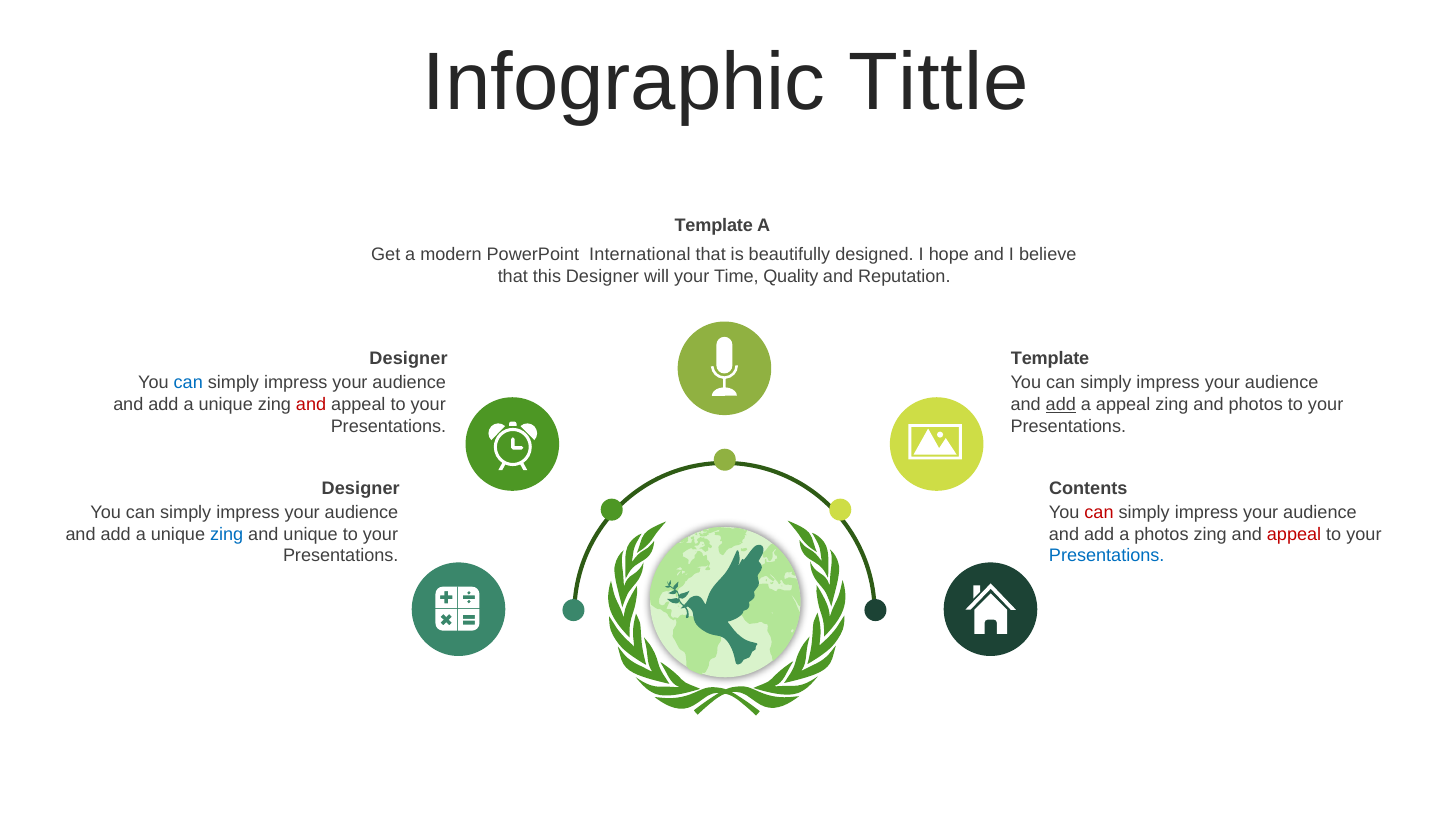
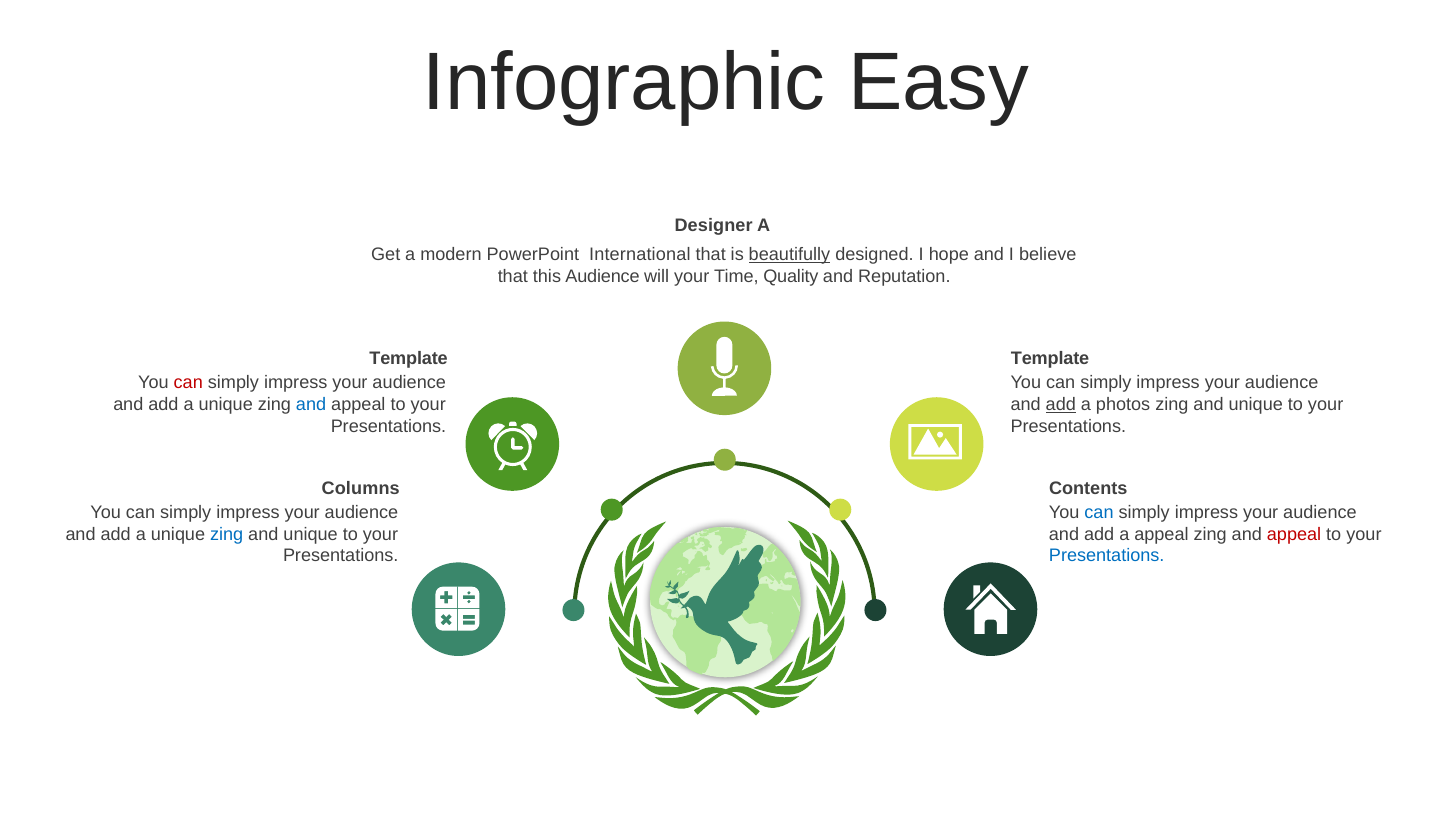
Tittle: Tittle -> Easy
Template at (714, 225): Template -> Designer
beautifully underline: none -> present
this Designer: Designer -> Audience
Designer at (408, 359): Designer -> Template
can at (188, 383) colour: blue -> red
and at (311, 405) colour: red -> blue
a appeal: appeal -> photos
photos at (1256, 405): photos -> unique
Designer at (361, 488): Designer -> Columns
can at (1099, 512) colour: red -> blue
a photos: photos -> appeal
